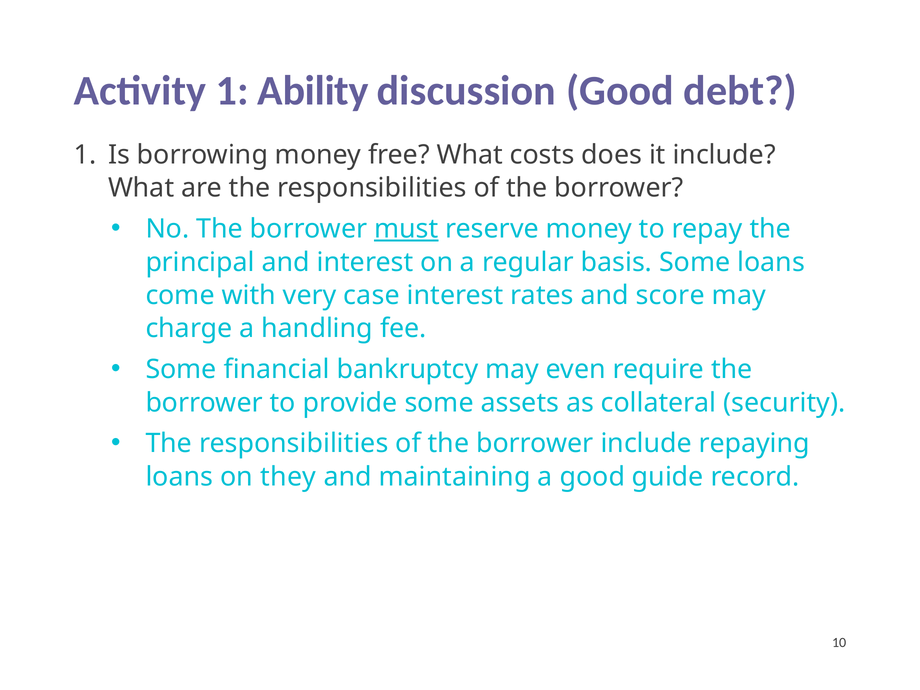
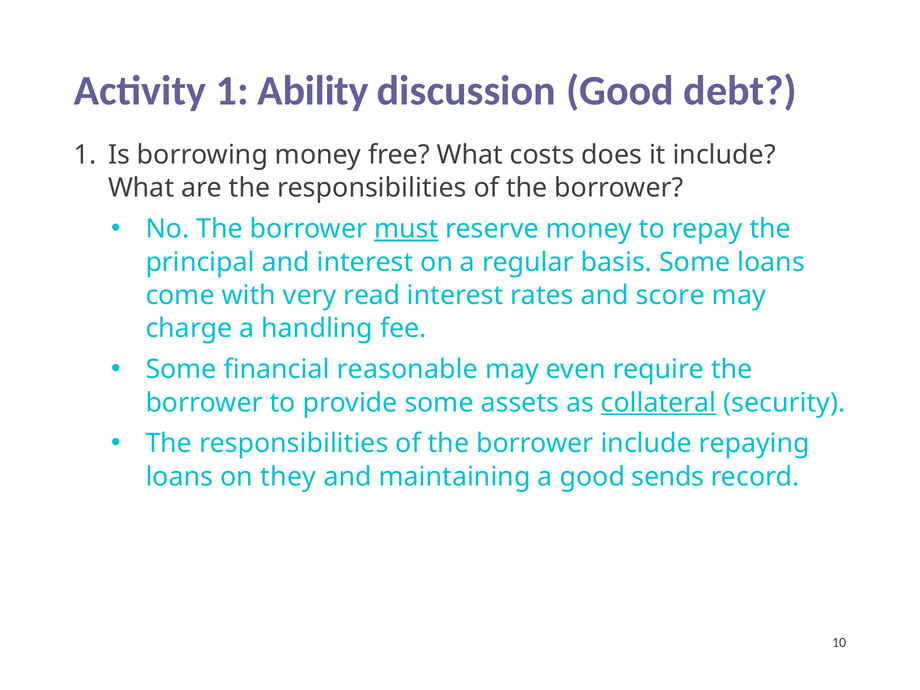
case: case -> read
bankruptcy: bankruptcy -> reasonable
collateral underline: none -> present
guide: guide -> sends
